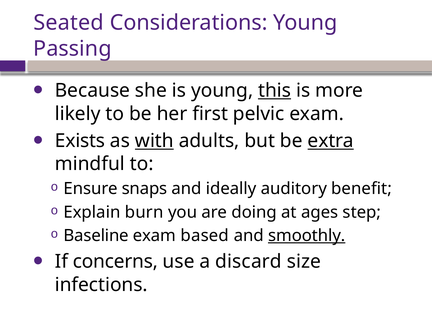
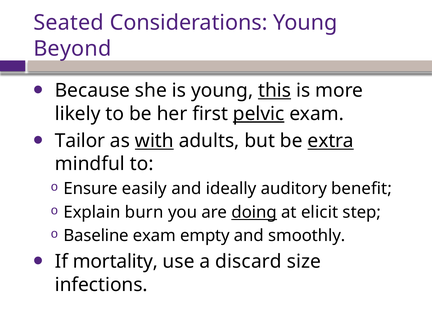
Passing: Passing -> Beyond
pelvic underline: none -> present
Exists: Exists -> Tailor
snaps: snaps -> easily
doing underline: none -> present
ages: ages -> elicit
based: based -> empty
smoothly underline: present -> none
concerns: concerns -> mortality
